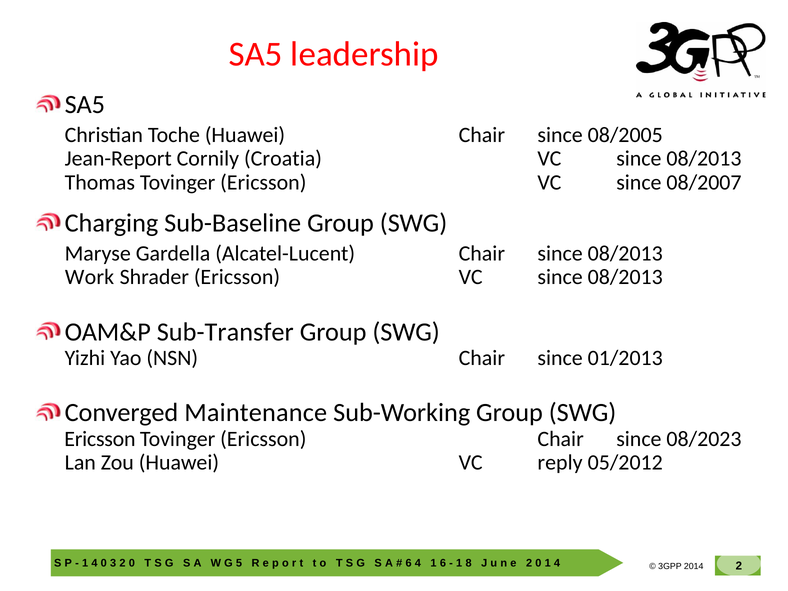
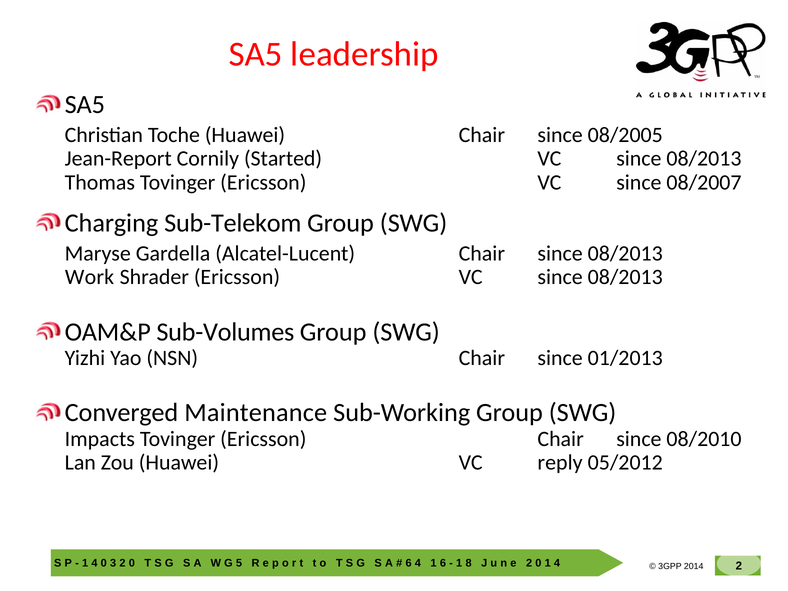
Croatia: Croatia -> Started
Sub-Baseline: Sub-Baseline -> Sub-Telekom
Sub-Transfer: Sub-Transfer -> Sub-Volumes
Ericsson at (100, 439): Ericsson -> Impacts
08/2023: 08/2023 -> 08/2010
